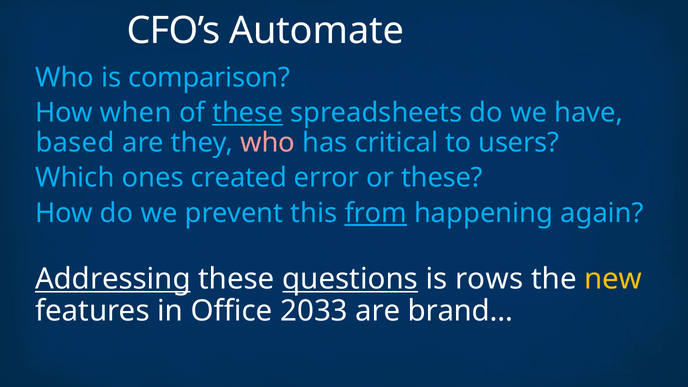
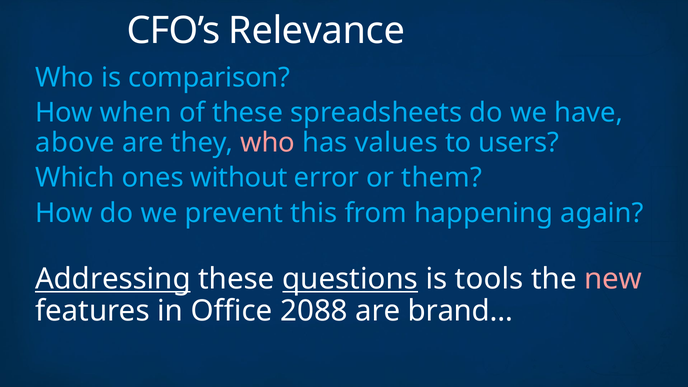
Automate: Automate -> Relevance
these at (248, 113) underline: present -> none
based: based -> above
critical: critical -> values
created: created -> without
or these: these -> them
from underline: present -> none
rows: rows -> tools
new colour: yellow -> pink
2033: 2033 -> 2088
